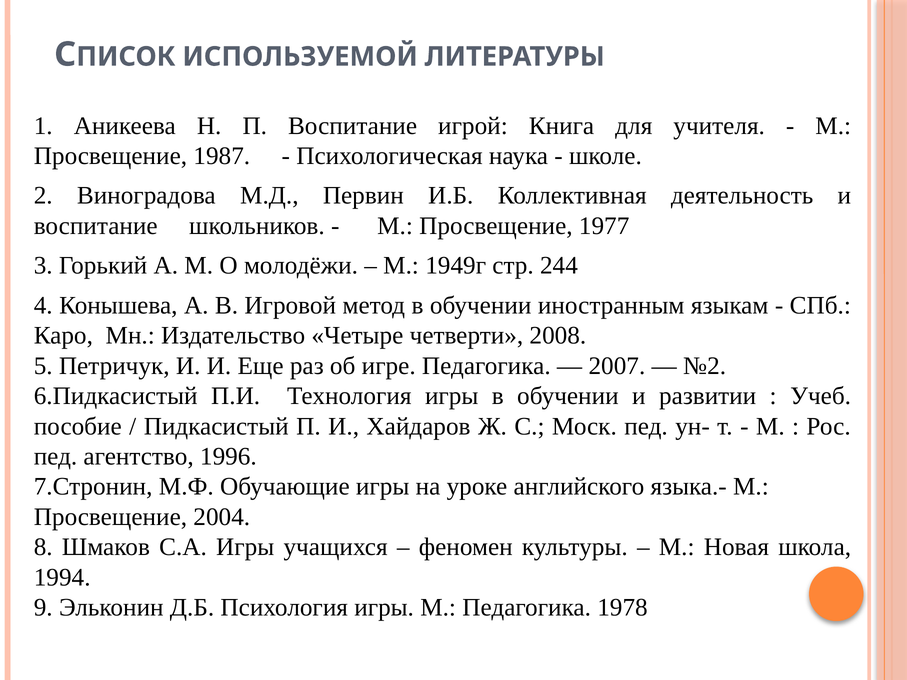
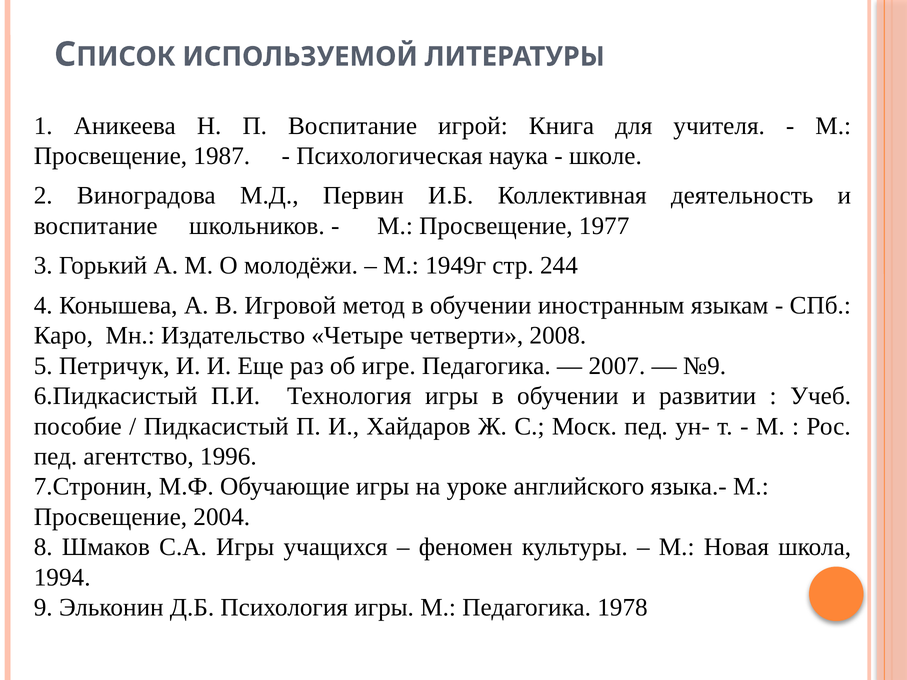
№2: №2 -> №9
